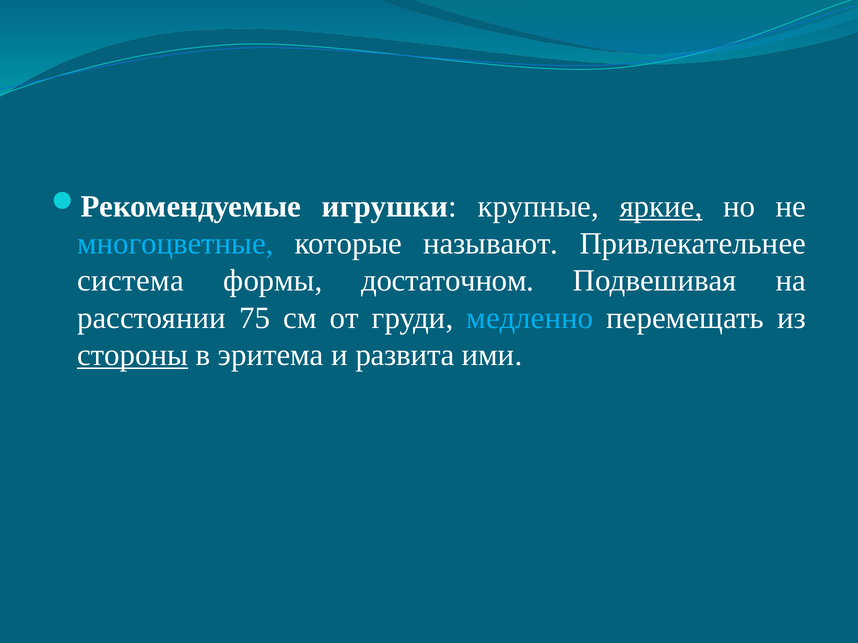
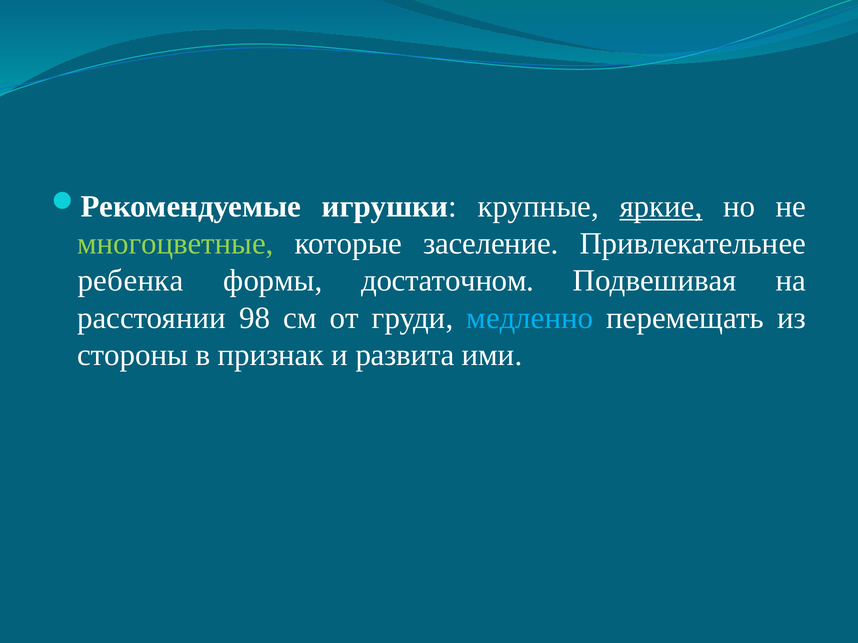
многоцветные colour: light blue -> light green
называют: называют -> заселение
система: система -> ребенка
75: 75 -> 98
стороны underline: present -> none
эритема: эритема -> признак
